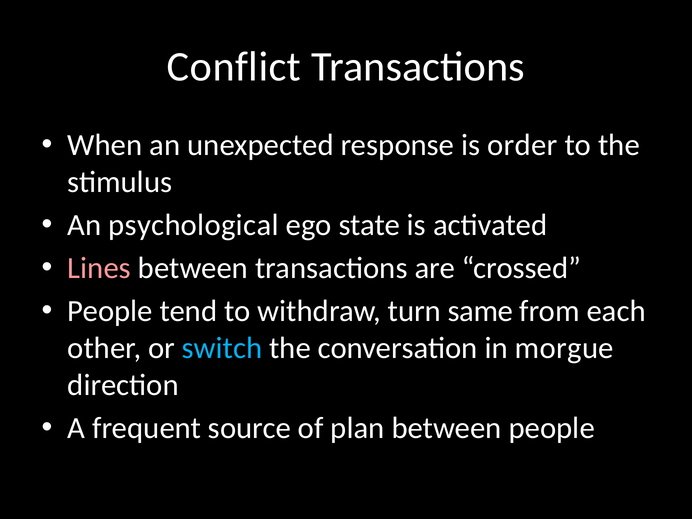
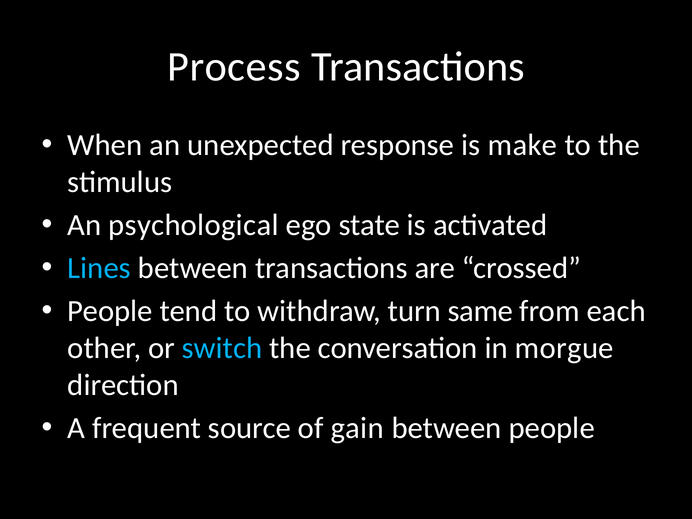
Conflict: Conflict -> Process
order: order -> make
Lines colour: pink -> light blue
plan: plan -> gain
